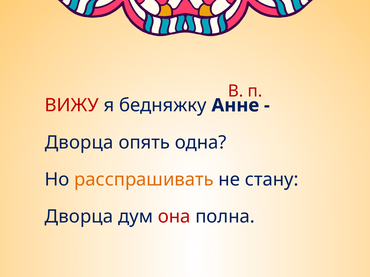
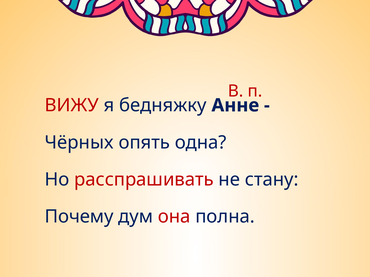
Дворца at (79, 143): Дворца -> Чёрных
расспрашивать colour: orange -> red
Дворца at (79, 217): Дворца -> Почему
